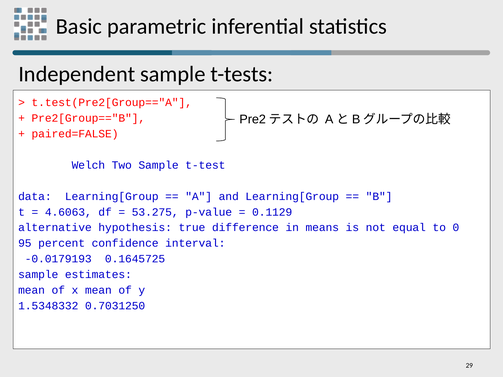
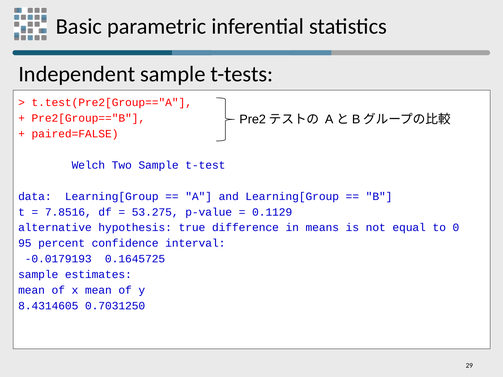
4.6063: 4.6063 -> 7.8516
1.5348332: 1.5348332 -> 8.4314605
